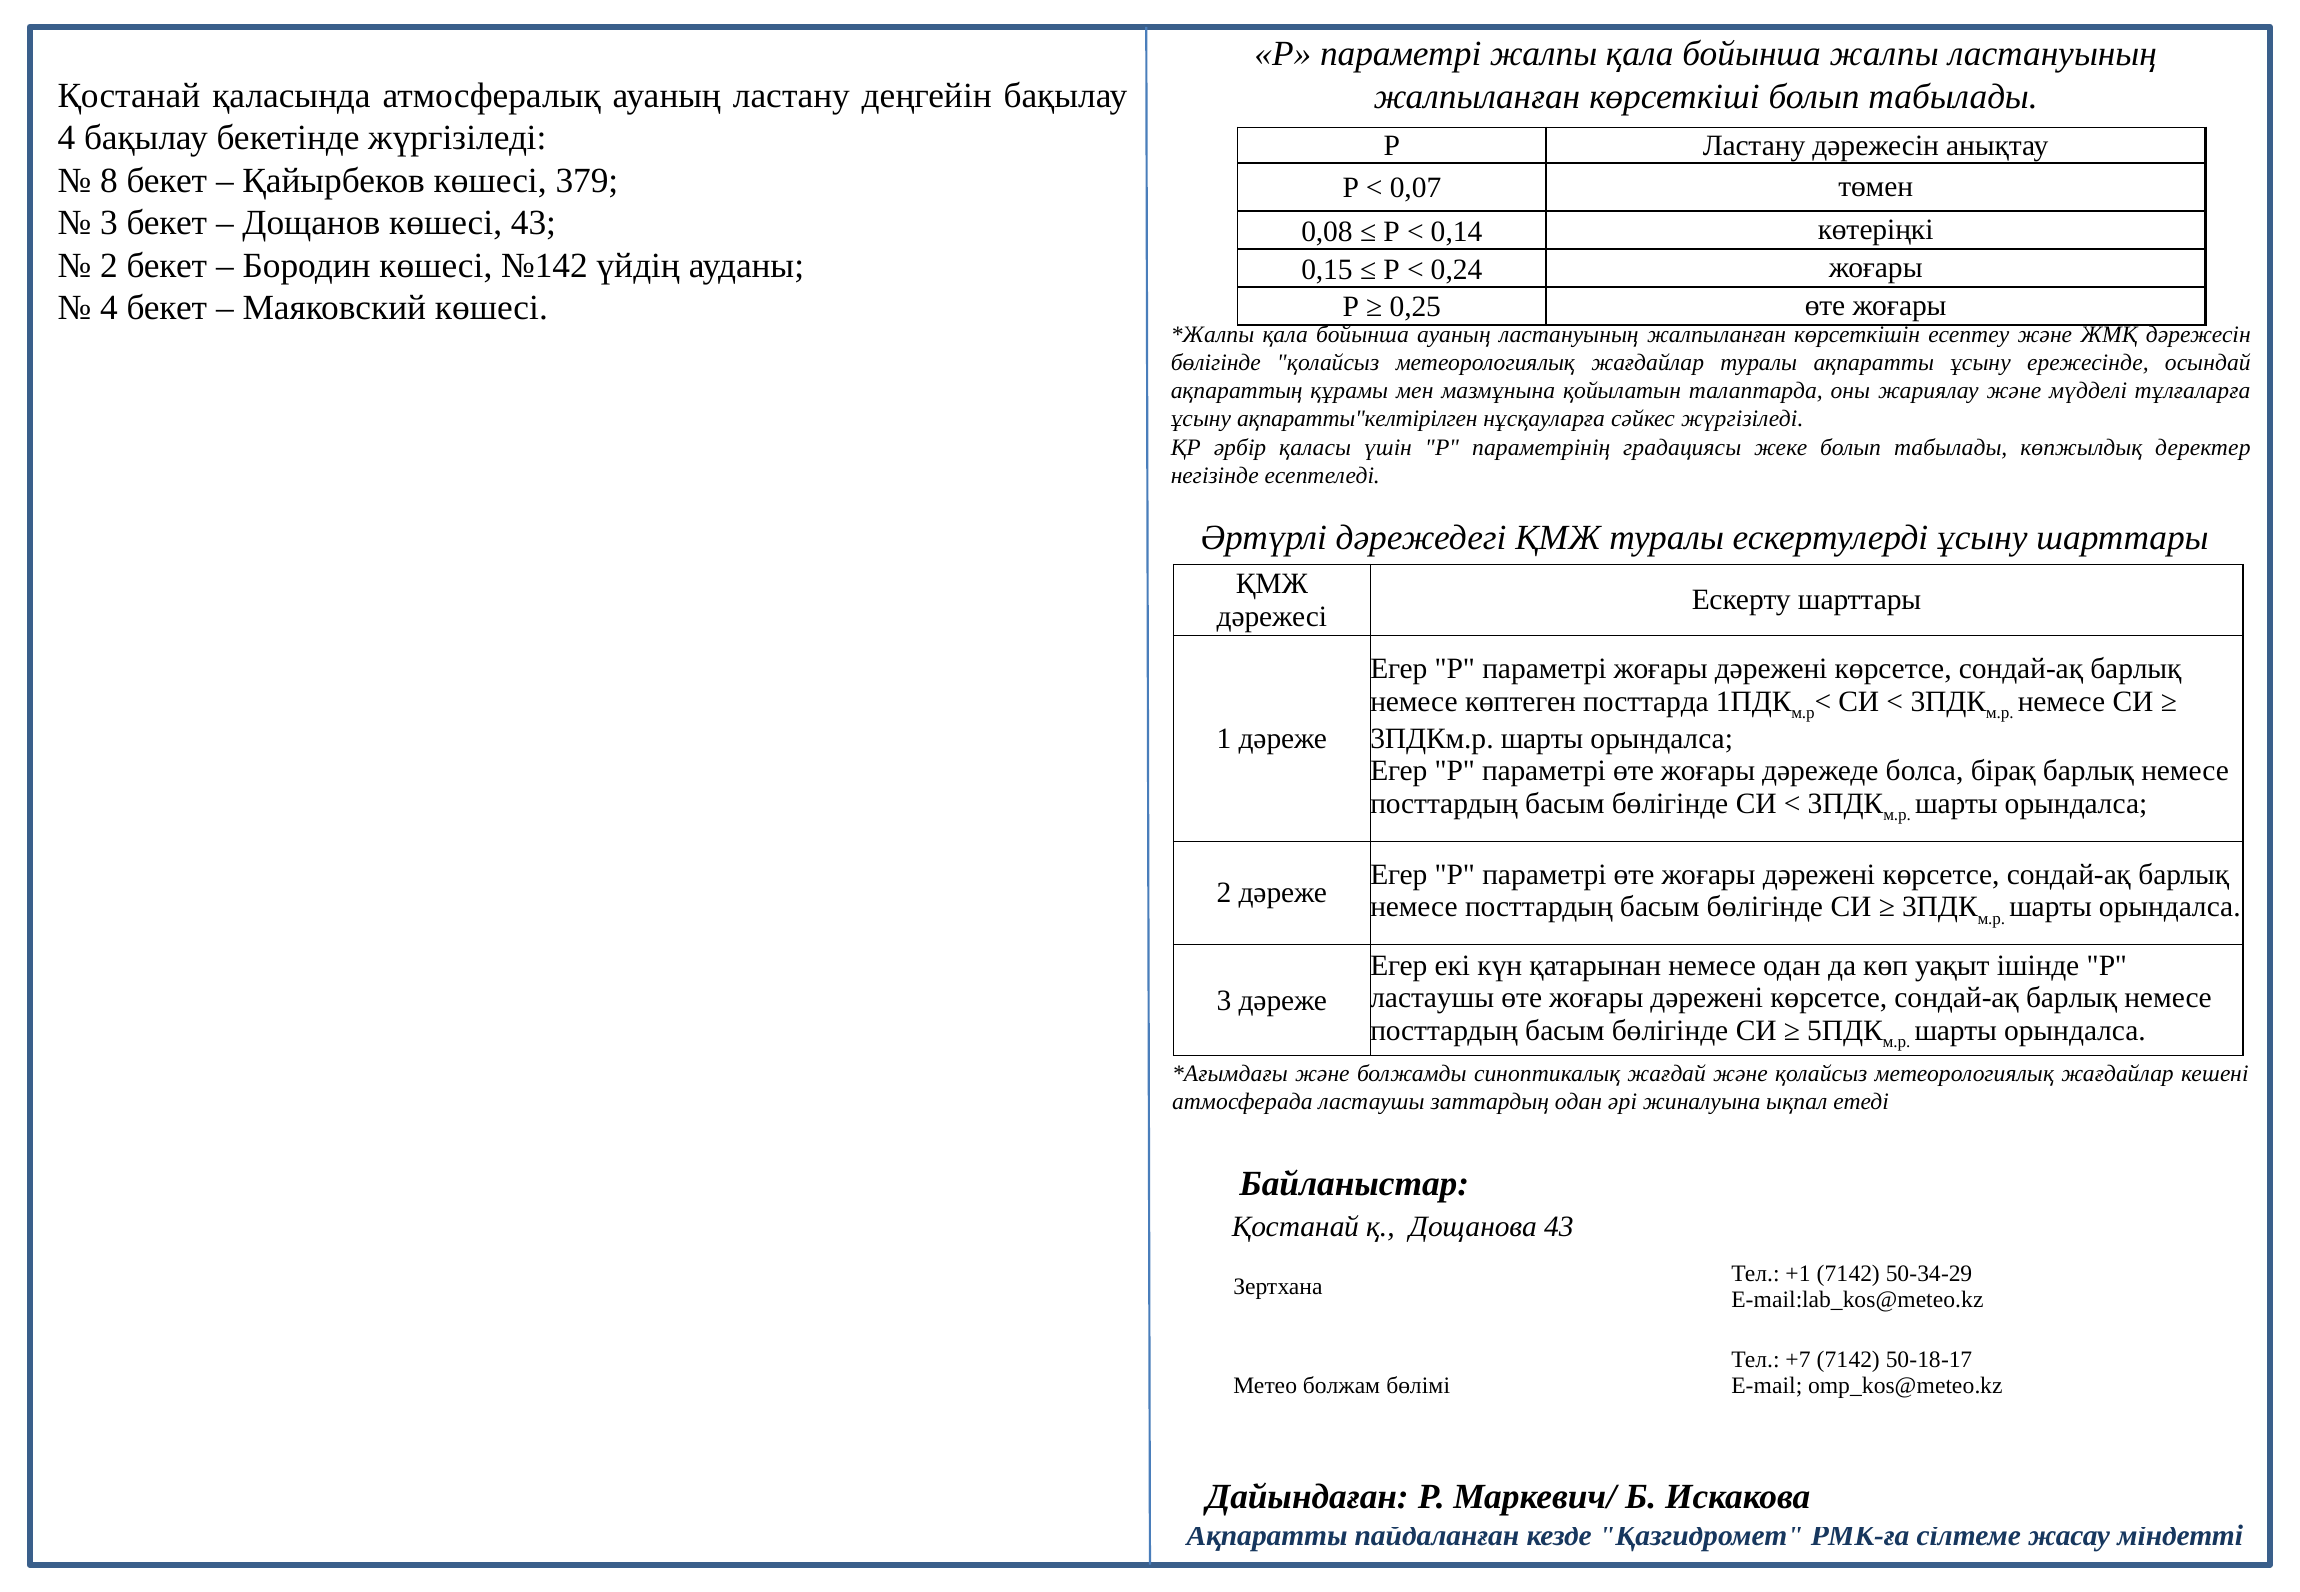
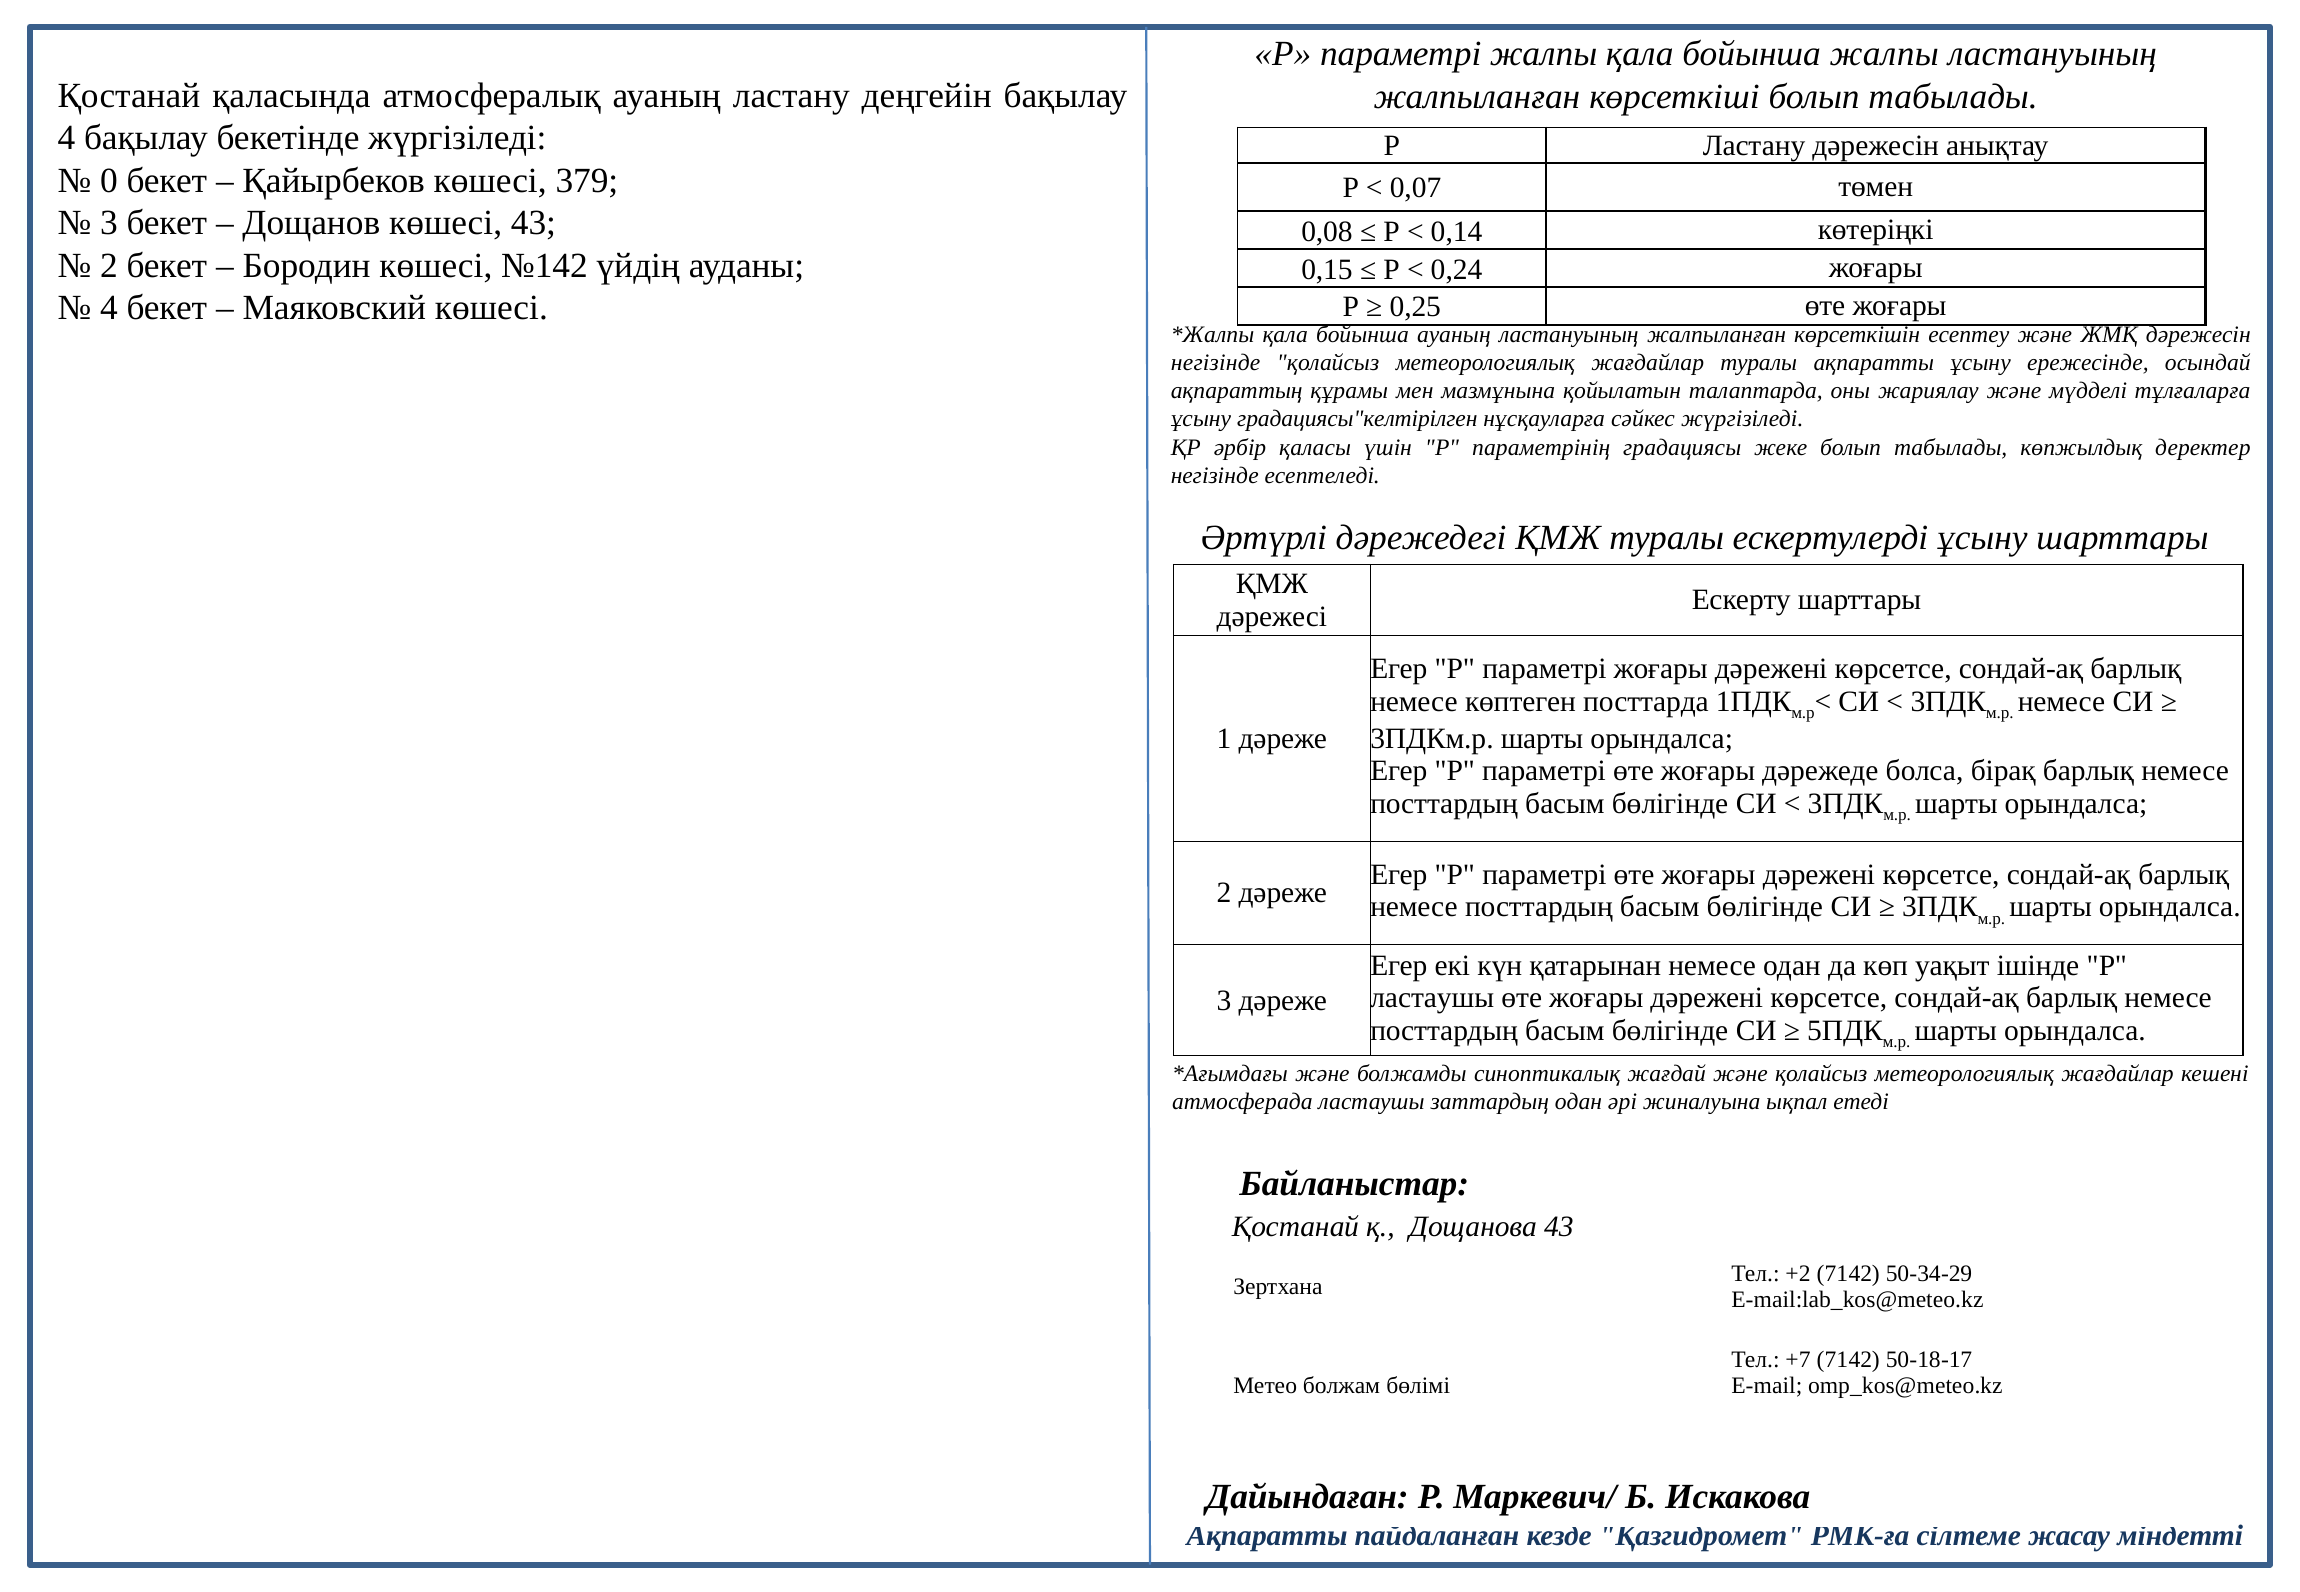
8: 8 -> 0
бөлігінде at (1216, 363): бөлігінде -> негізінде
ақпаратты"келтірілген: ақпаратты"келтірілген -> градациясы"келтірілген
+1: +1 -> +2
